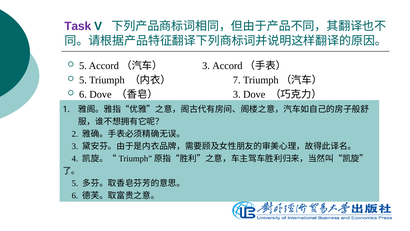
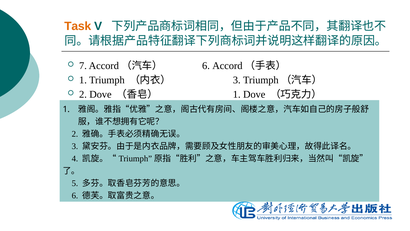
Task colour: purple -> orange
5 at (83, 66): 5 -> 7
3 at (206, 66): 3 -> 6
5 at (83, 80): 5 -> 1
7 at (237, 80): 7 -> 3
6 at (83, 94): 6 -> 2
3 at (237, 94): 3 -> 1
